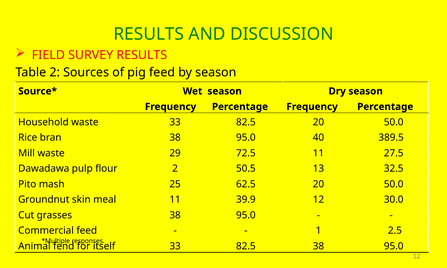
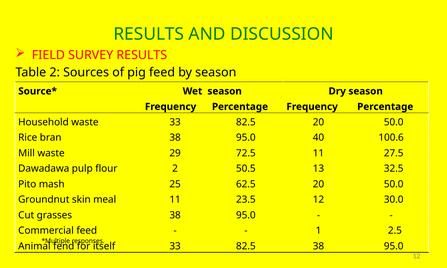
389.5: 389.5 -> 100.6
39.9: 39.9 -> 23.5
